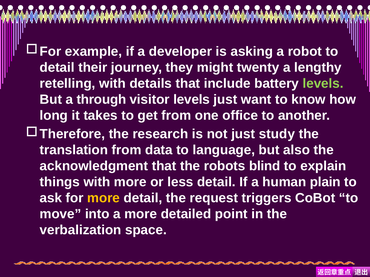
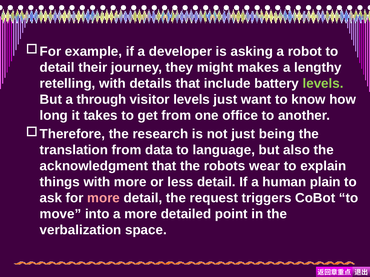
twenty: twenty -> makes
study: study -> being
blind: blind -> wear
more at (104, 198) colour: yellow -> pink
